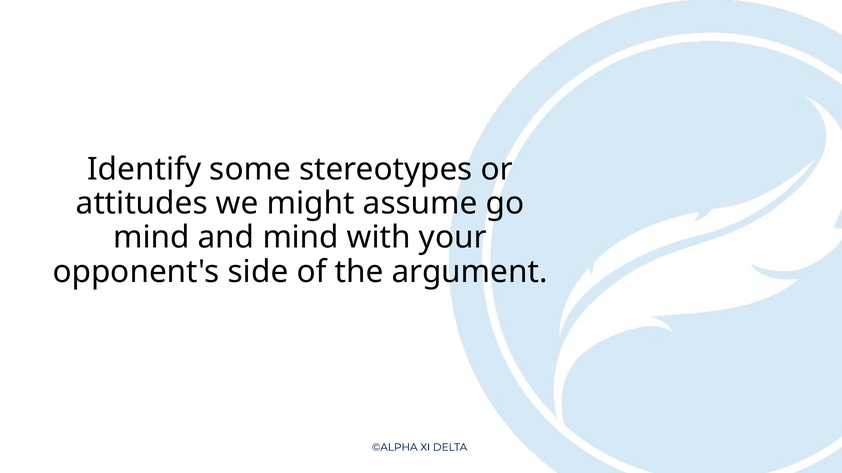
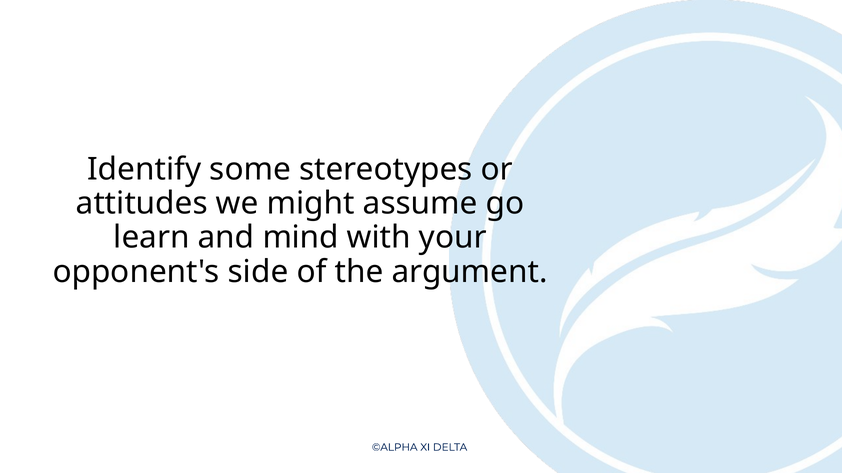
mind at (152, 238): mind -> learn
